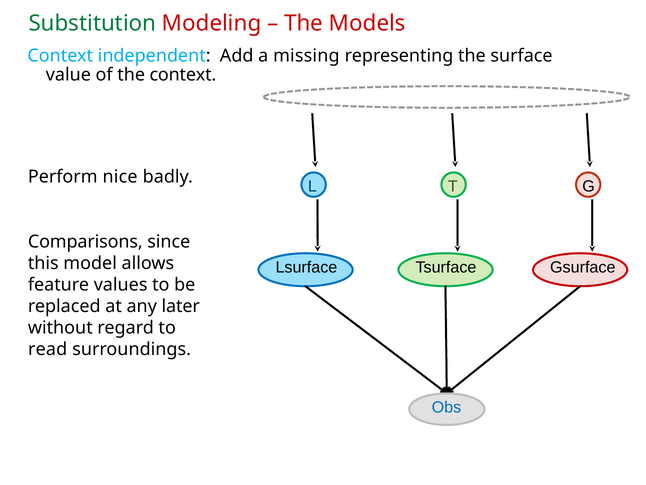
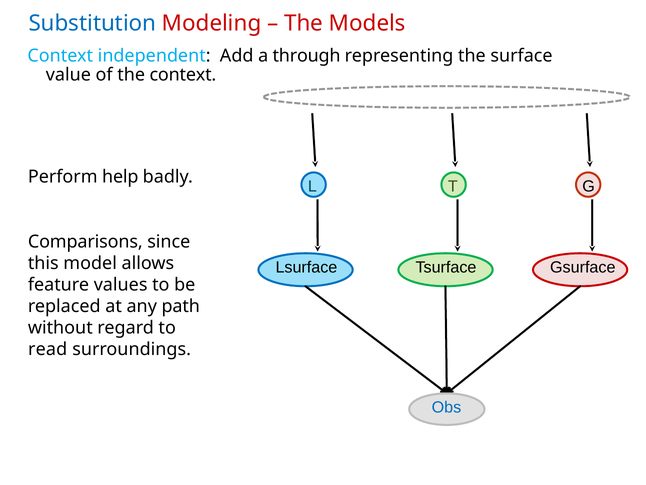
Substitution colour: green -> blue
missing: missing -> through
nice: nice -> help
later: later -> path
